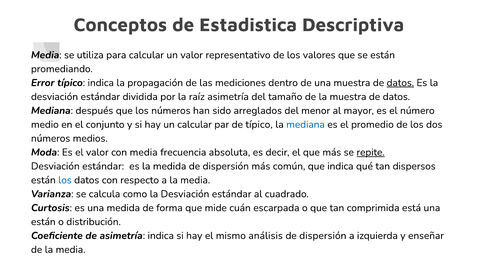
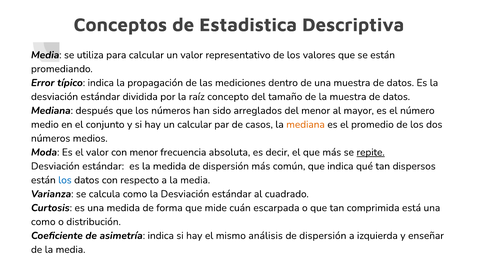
datos at (400, 83) underline: present -> none
raíz asimetría: asimetría -> concepto
de típico: típico -> casos
mediana at (306, 124) colour: blue -> orange
con media: media -> menor
están at (43, 221): están -> como
